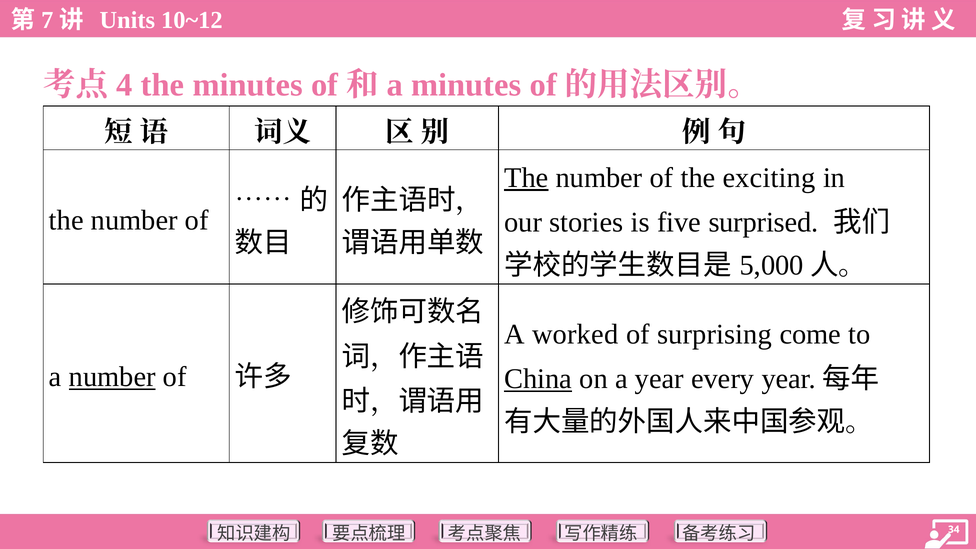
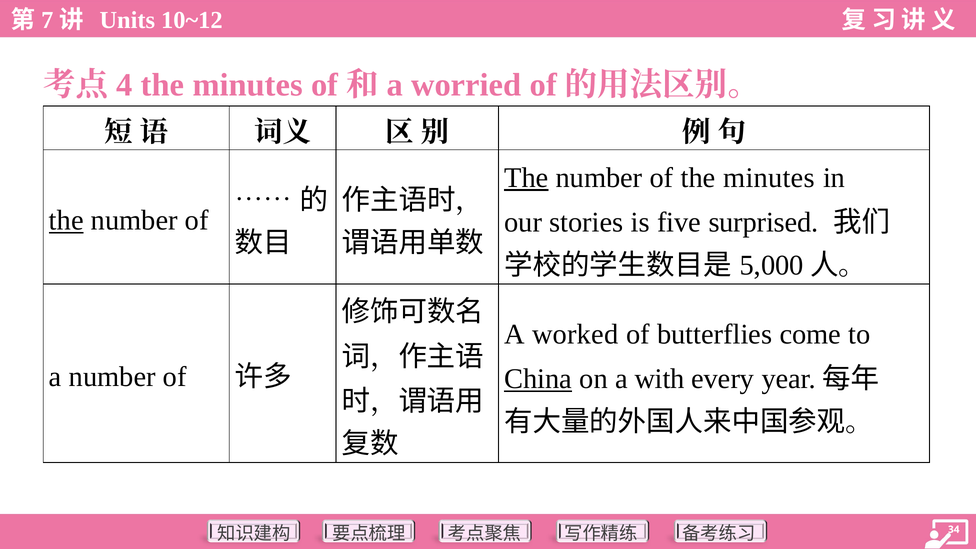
a minutes: minutes -> worried
of the exciting: exciting -> minutes
the at (66, 220) underline: none -> present
surprising: surprising -> butterflies
number at (112, 377) underline: present -> none
a year: year -> with
